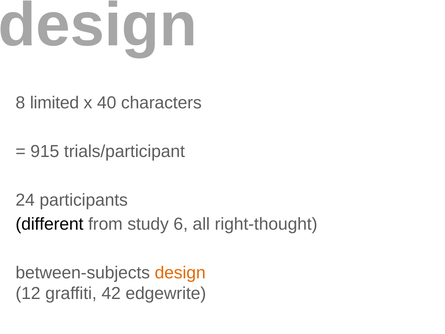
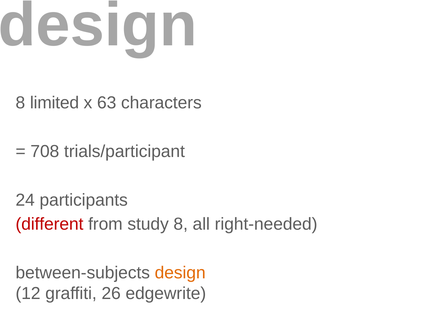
40: 40 -> 63
915: 915 -> 708
different colour: black -> red
study 6: 6 -> 8
right-thought: right-thought -> right-needed
42: 42 -> 26
